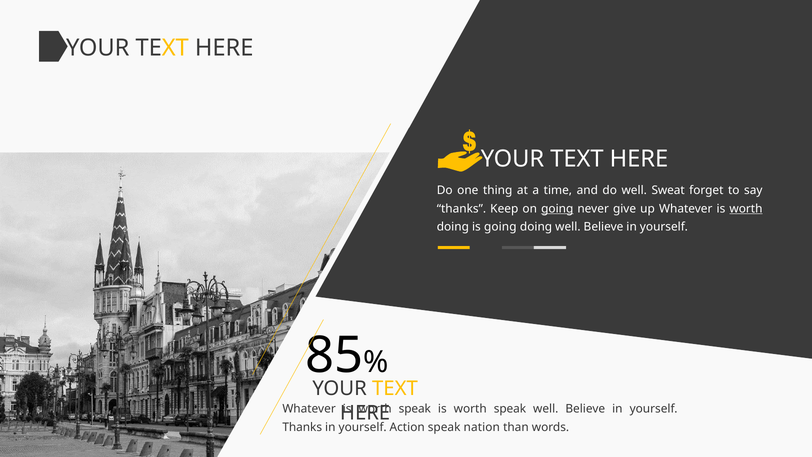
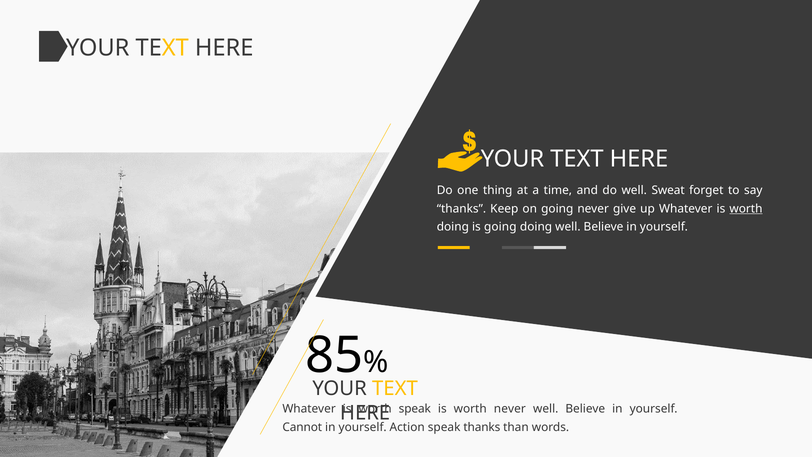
going at (557, 208) underline: present -> none
speak at (510, 409): speak -> never
Thanks at (302, 427): Thanks -> Cannot
speak nation: nation -> thanks
